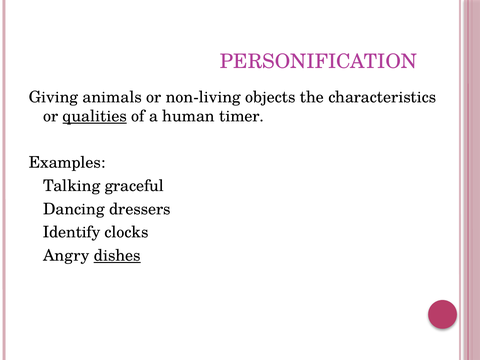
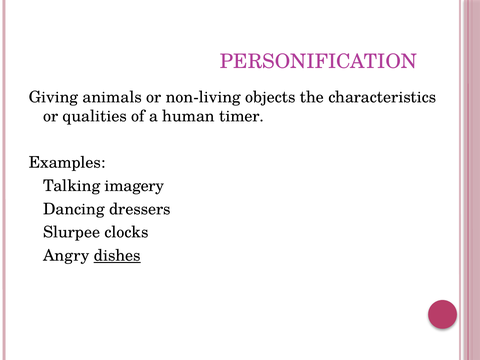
qualities underline: present -> none
graceful: graceful -> imagery
Identify: Identify -> Slurpee
